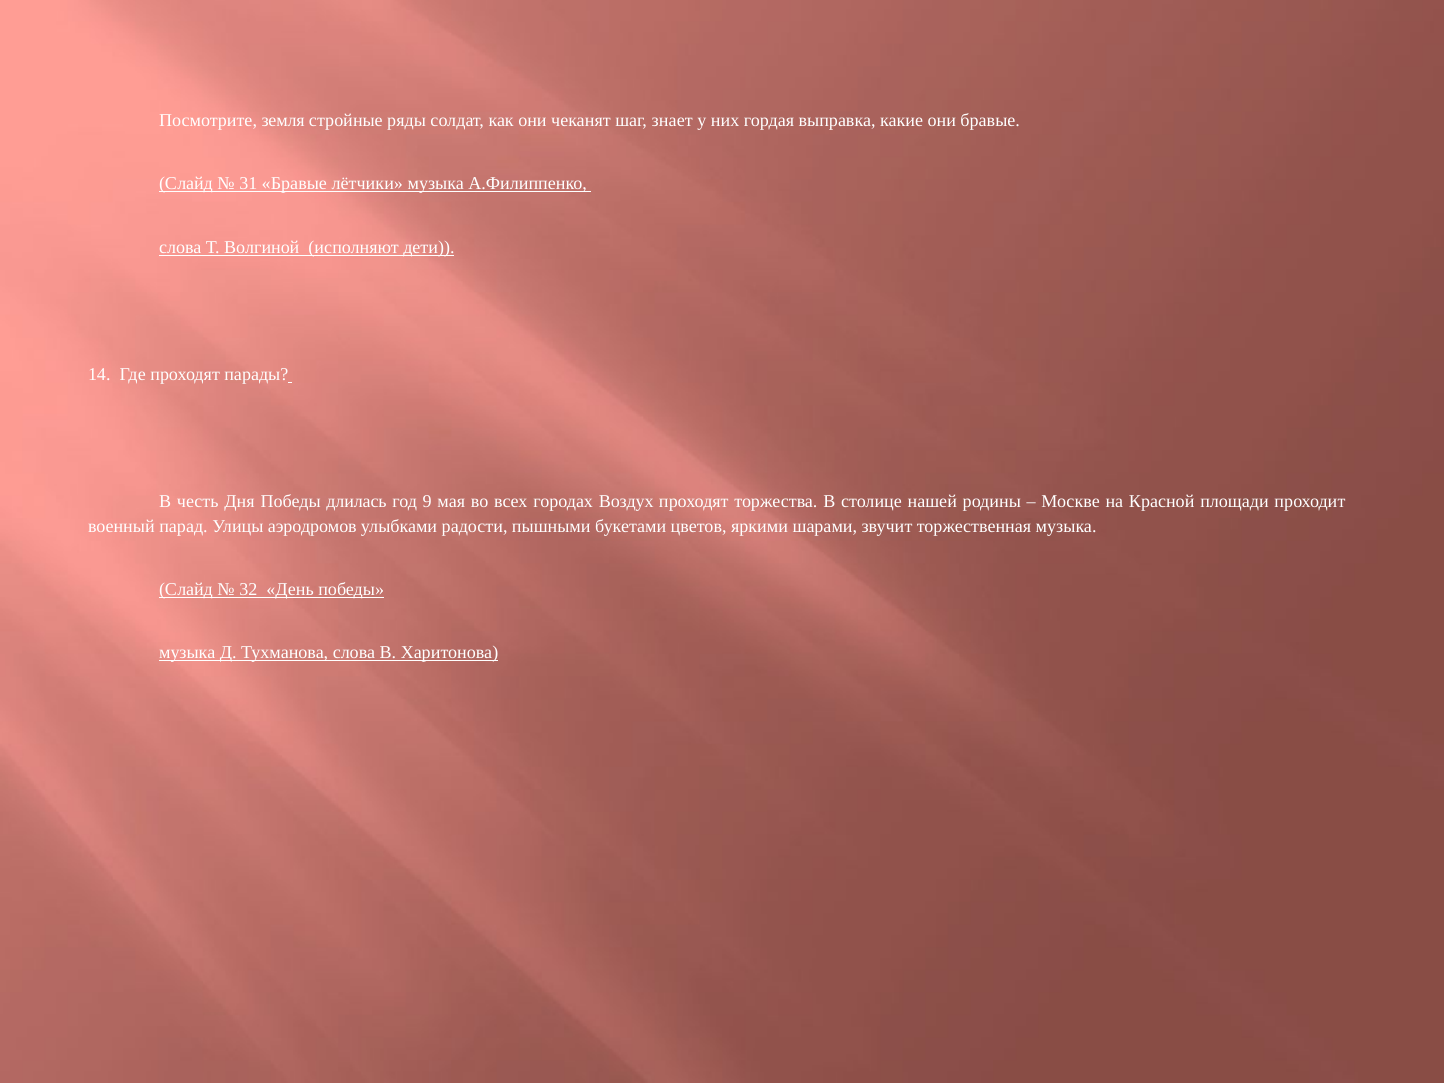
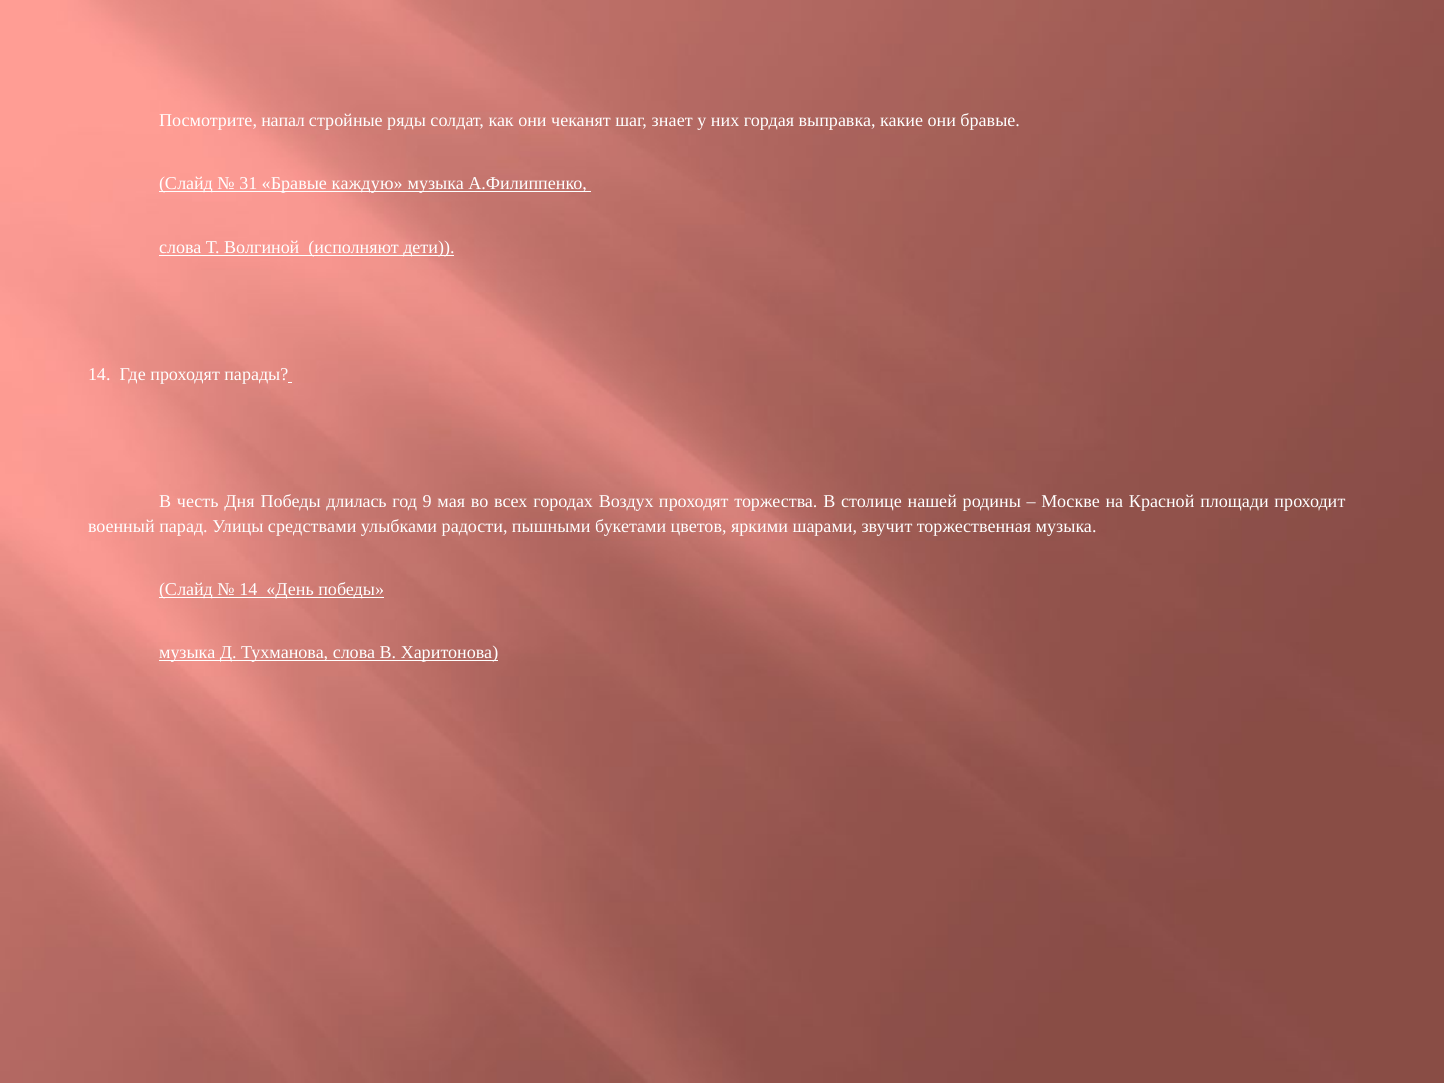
земля: земля -> напал
лётчики: лётчики -> каждую
аэродромов: аэродромов -> средствами
32 at (248, 590): 32 -> 14
